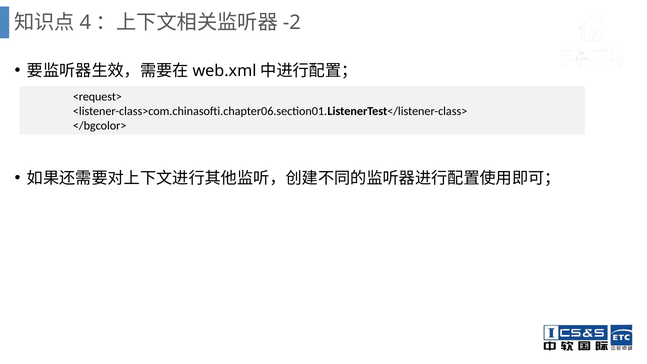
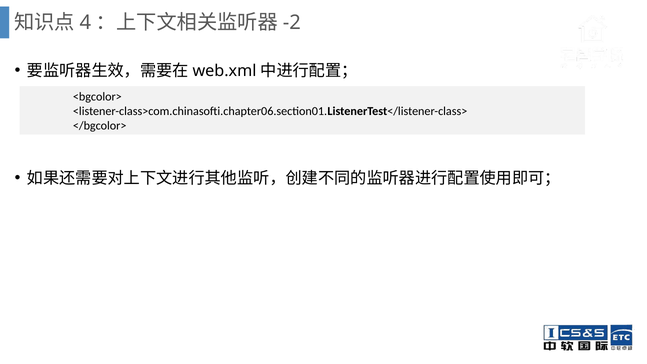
<request>: <request> -> <bgcolor>
